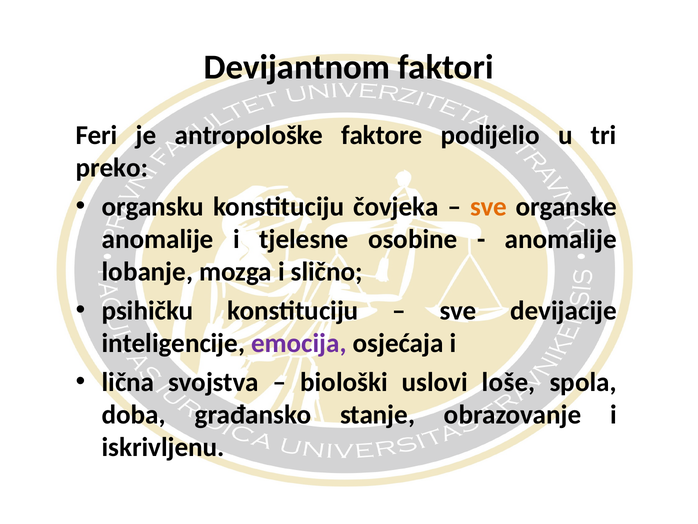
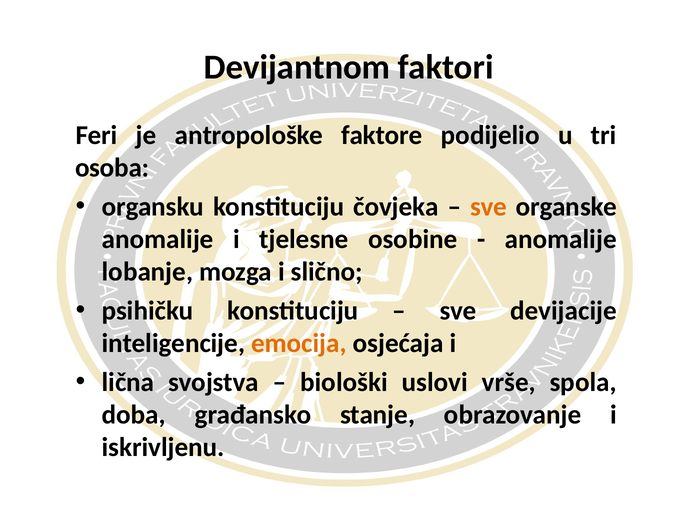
preko: preko -> osoba
emocija colour: purple -> orange
loše: loše -> vrše
